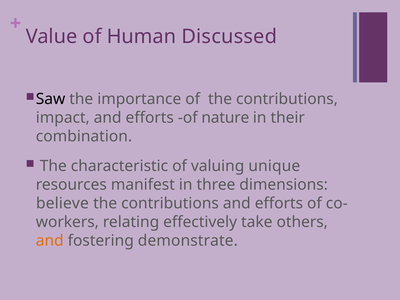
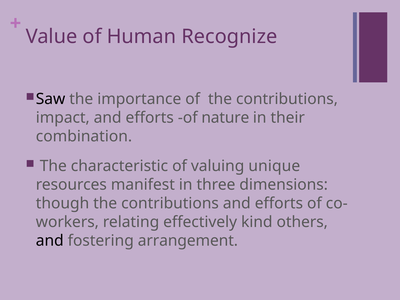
Discussed: Discussed -> Recognize
believe: believe -> though
take: take -> kind
and at (50, 241) colour: orange -> black
demonstrate: demonstrate -> arrangement
